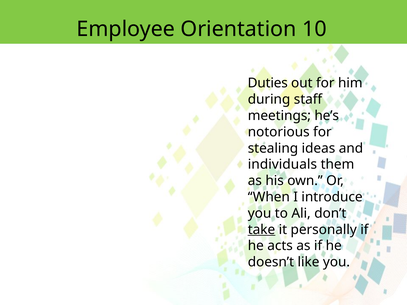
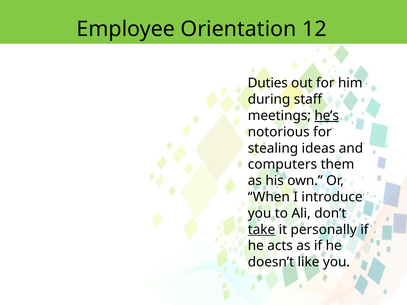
10: 10 -> 12
he’s underline: none -> present
individuals: individuals -> computers
